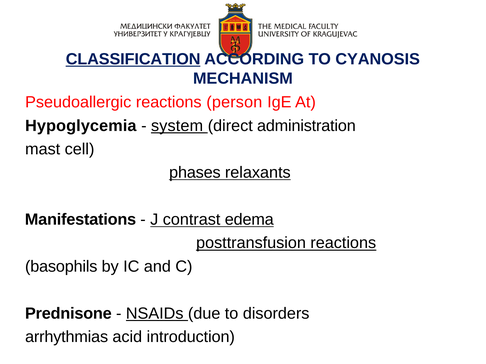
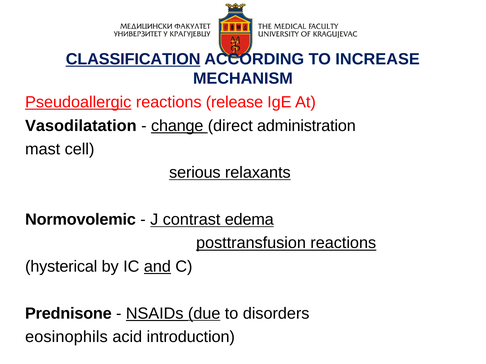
CYANOSIS: CYANOSIS -> INCREASE
Pseudoallergic underline: none -> present
person: person -> release
Hypoglycemia: Hypoglycemia -> Vasodilatation
system: system -> change
phases: phases -> serious
Manifestations: Manifestations -> Normovolemic
basophils: basophils -> hysterical
and underline: none -> present
due underline: none -> present
arrhythmias: arrhythmias -> eosinophils
